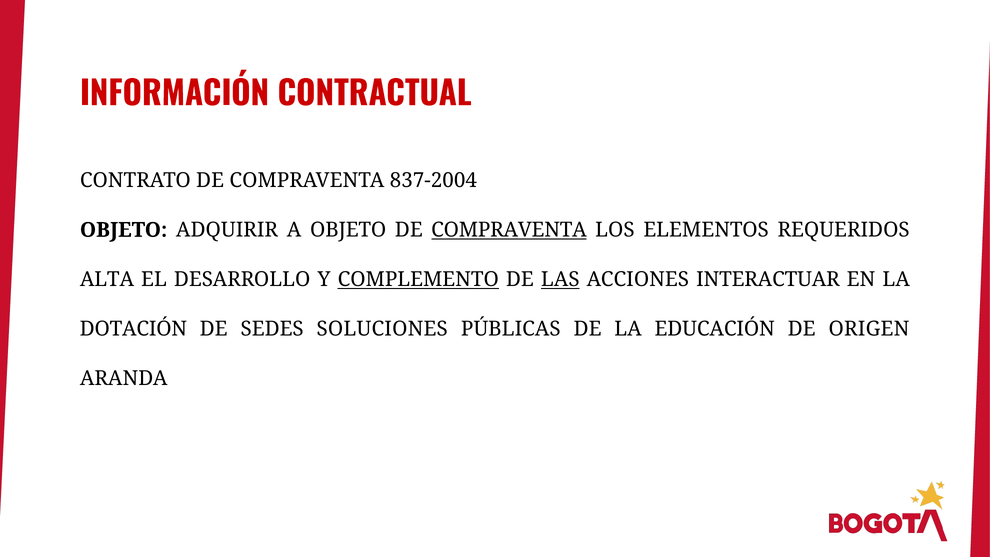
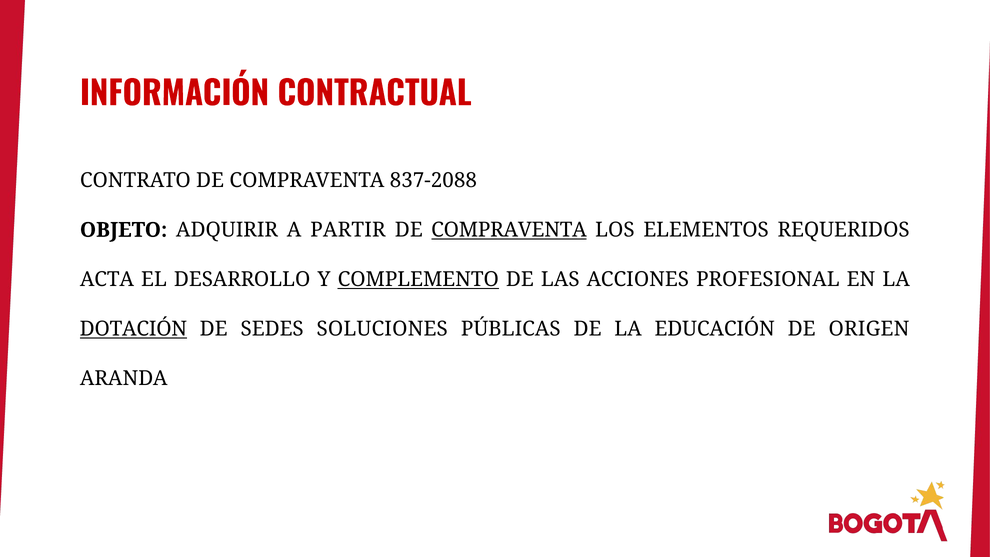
837-2004: 837-2004 -> 837-2088
A OBJETO: OBJETO -> PARTIR
ALTA: ALTA -> ACTA
LAS underline: present -> none
INTERACTUAR: INTERACTUAR -> PROFESIONAL
DOTACIÓN underline: none -> present
